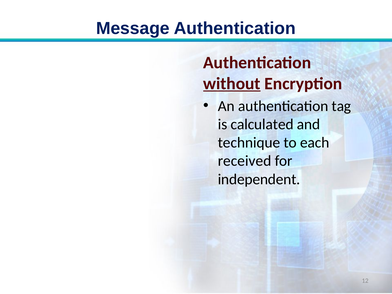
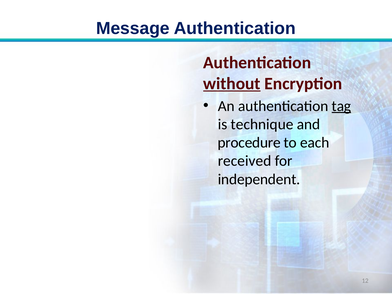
tag underline: none -> present
calculated: calculated -> technique
technique: technique -> procedure
